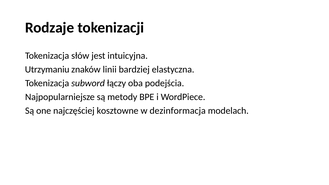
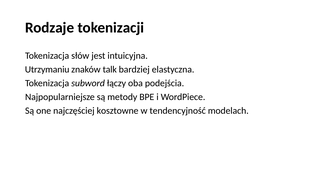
linii: linii -> talk
dezinformacja: dezinformacja -> tendencyjność
